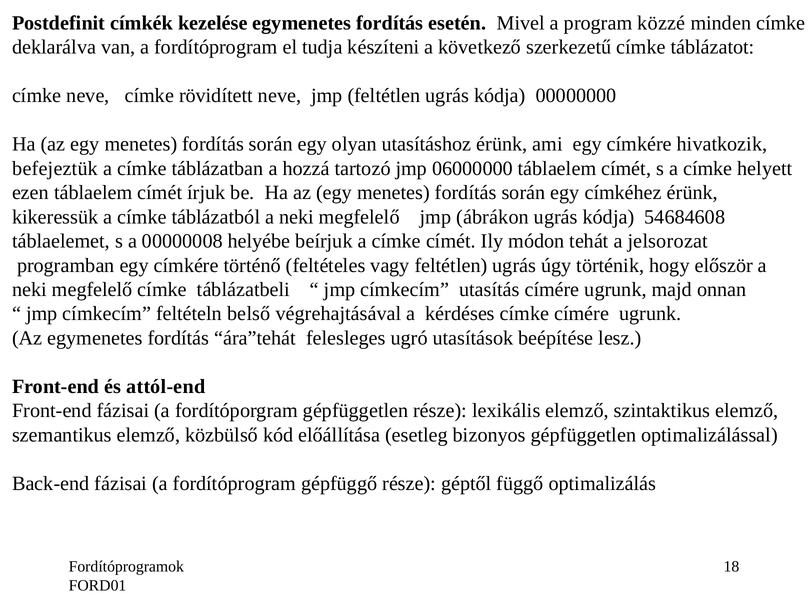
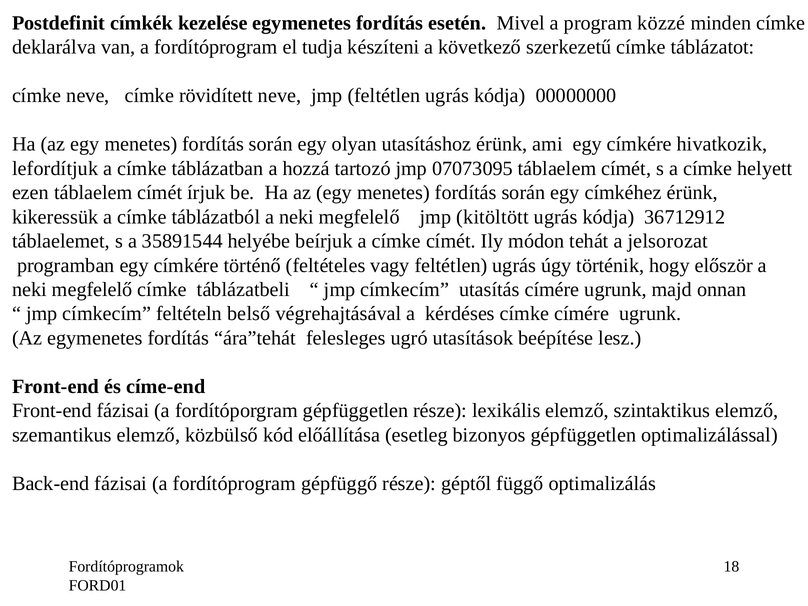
befejeztük: befejeztük -> lefordítjuk
06000000: 06000000 -> 07073095
ábrákon: ábrákon -> kitöltött
54684608: 54684608 -> 36712912
00000008: 00000008 -> 35891544
attól-end: attól-end -> címe-end
